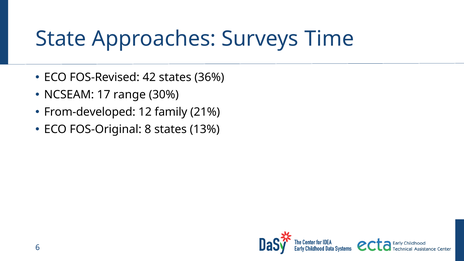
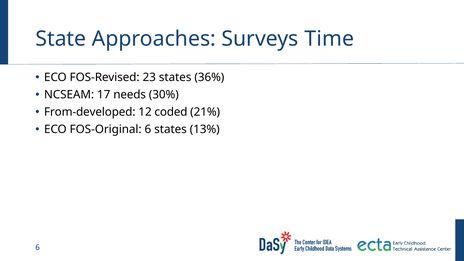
42: 42 -> 23
range: range -> needs
family: family -> coded
FOS-Original 8: 8 -> 6
